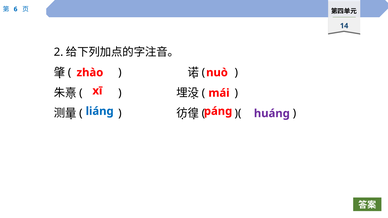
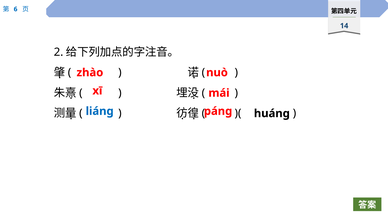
huáng colour: purple -> black
